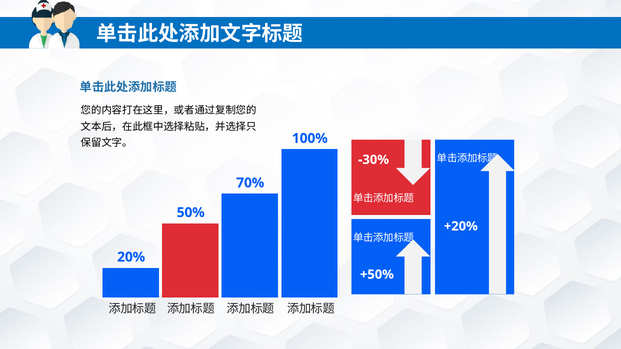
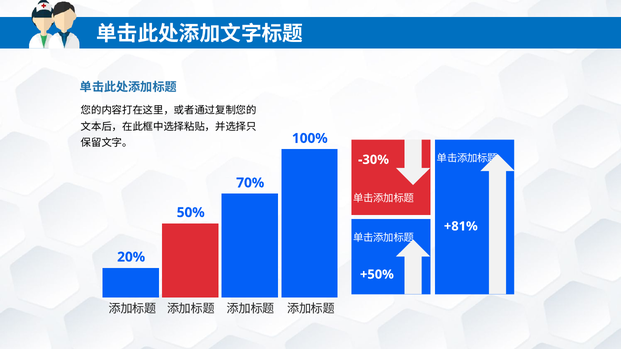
+20%: +20% -> +81%
